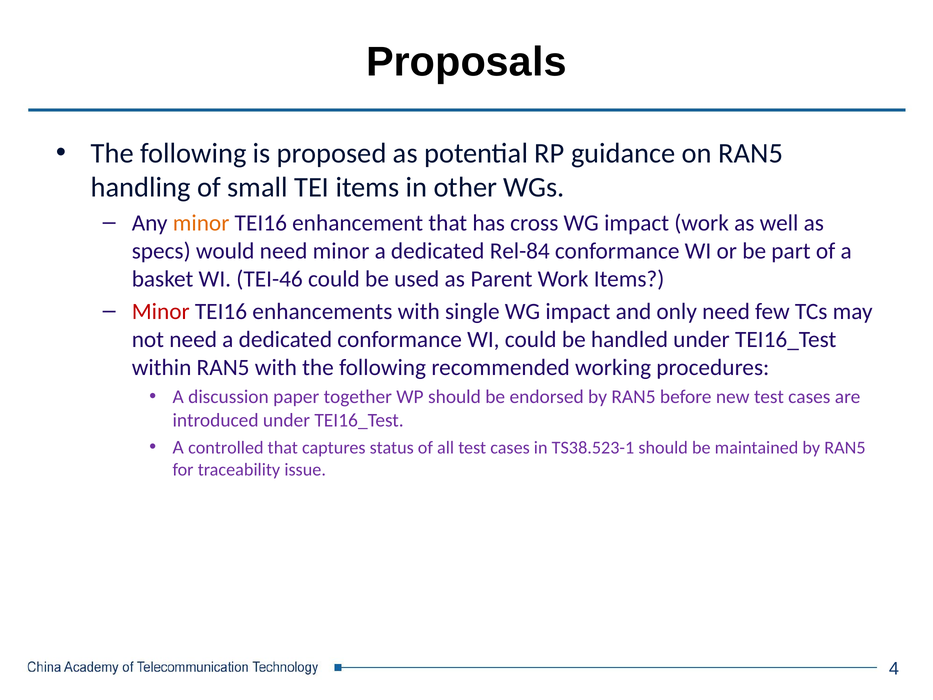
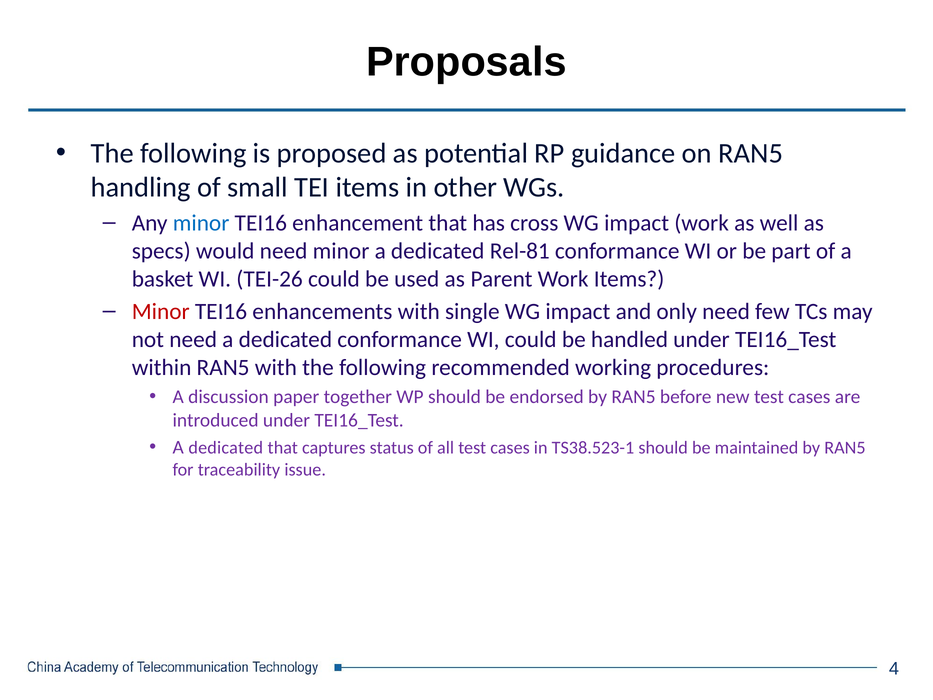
minor at (201, 223) colour: orange -> blue
Rel-84: Rel-84 -> Rel-81
TEI-46: TEI-46 -> TEI-26
controlled at (226, 448): controlled -> dedicated
